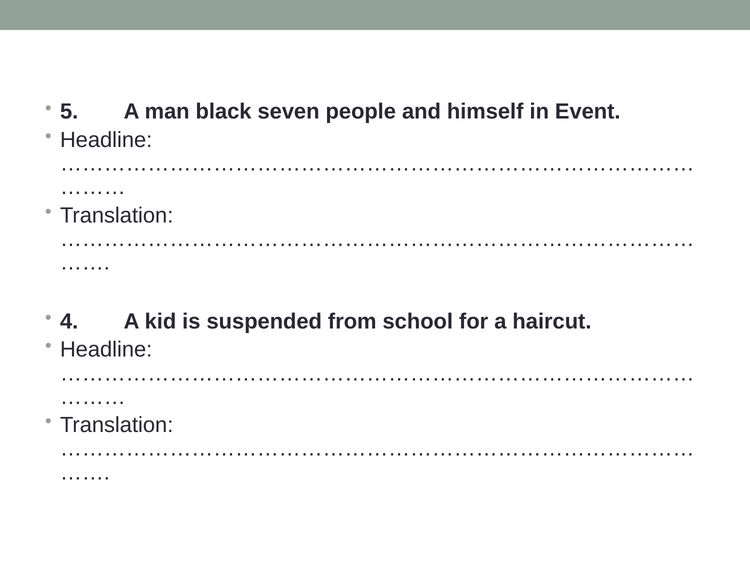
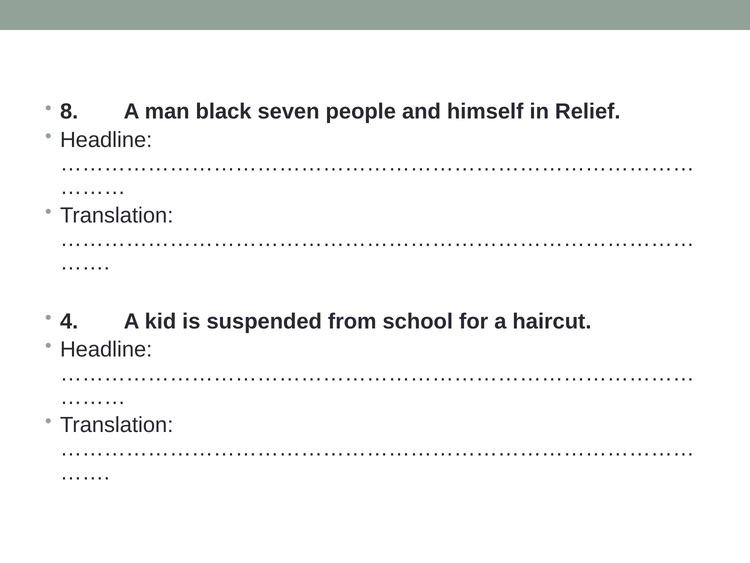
5: 5 -> 8
Event: Event -> Relief
